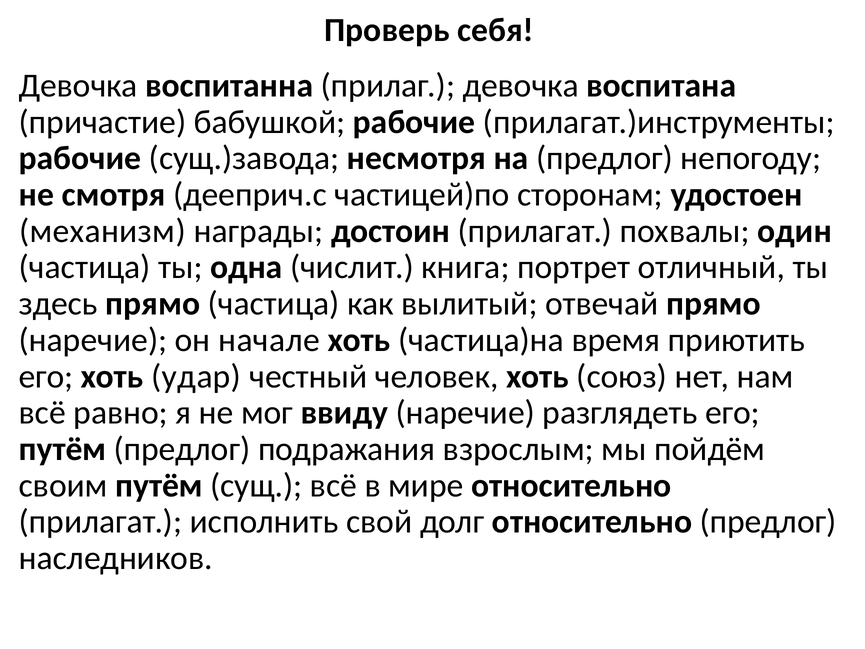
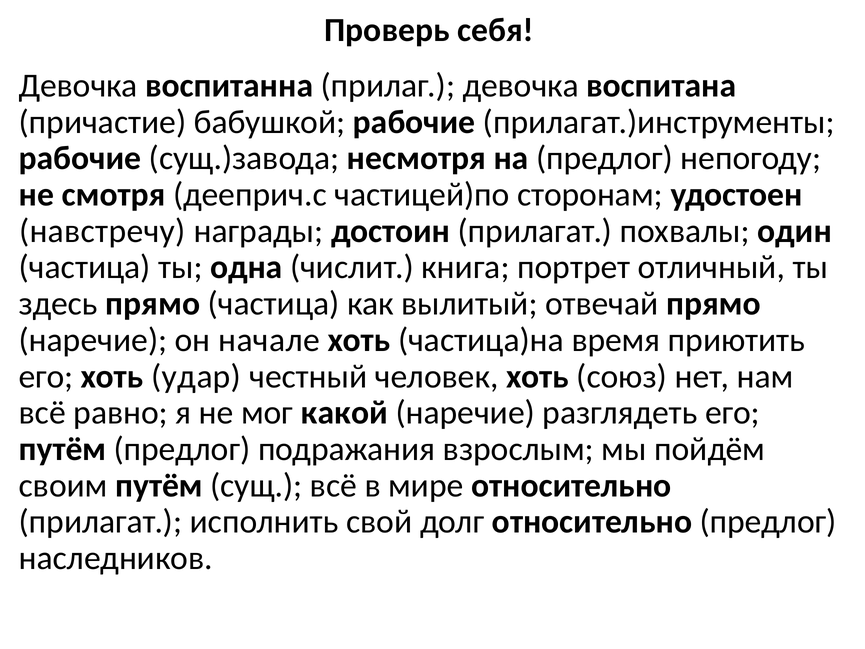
механизм: механизм -> навстречу
ввиду: ввиду -> какой
